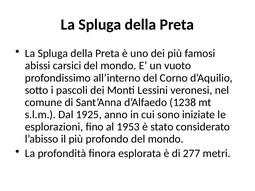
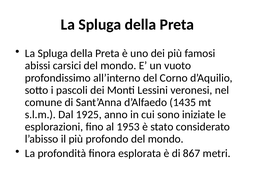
1238: 1238 -> 1435
277: 277 -> 867
